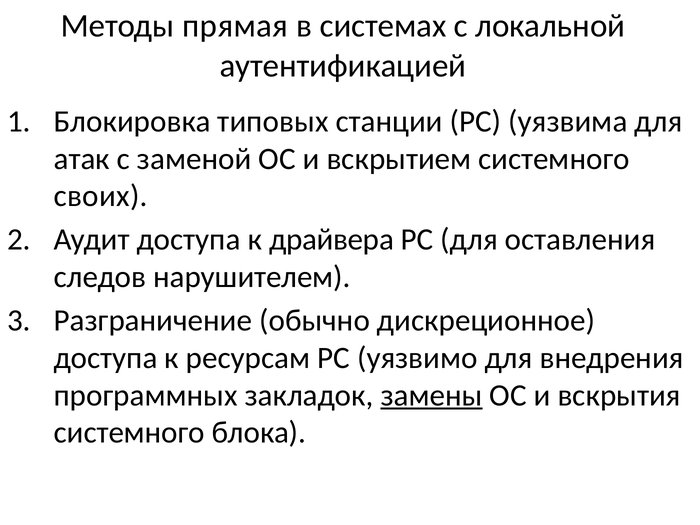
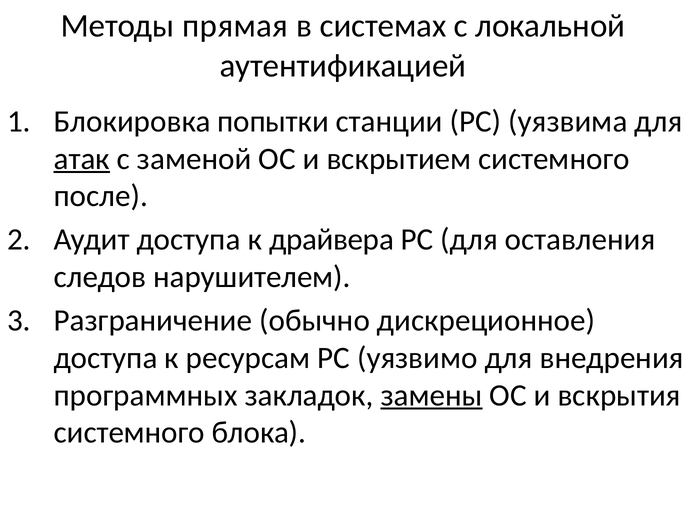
типовых: типовых -> попытки
атак underline: none -> present
своих: своих -> после
